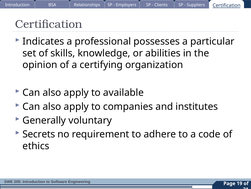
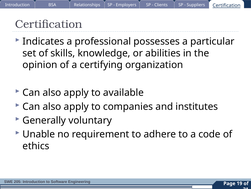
Secrets: Secrets -> Unable
